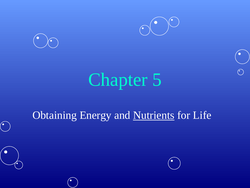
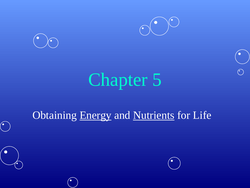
Energy underline: none -> present
